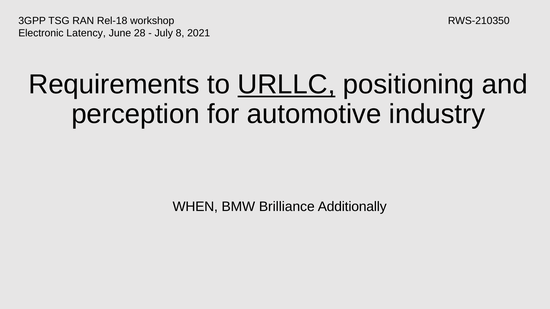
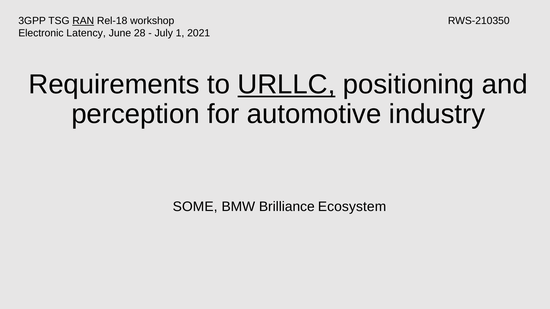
RAN underline: none -> present
8: 8 -> 1
WHEN: WHEN -> SOME
Additionally: Additionally -> Ecosystem
